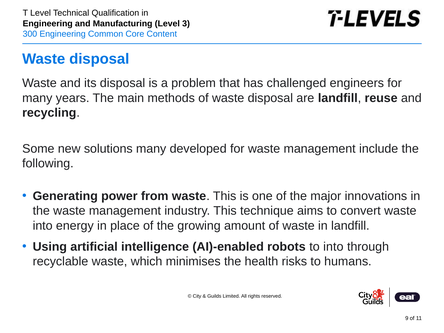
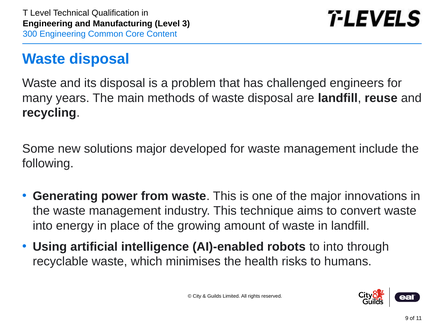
solutions many: many -> major
